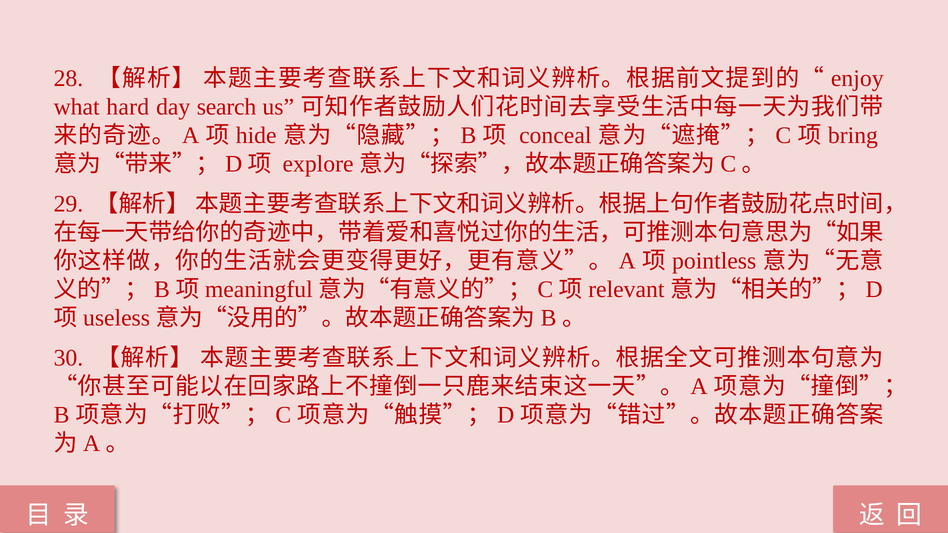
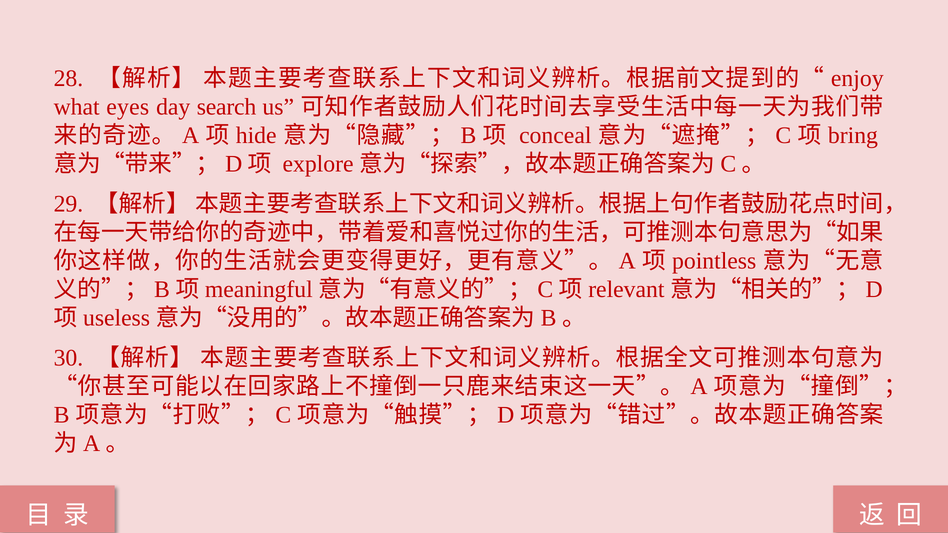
hard: hard -> eyes
